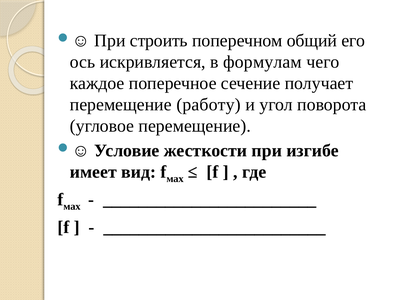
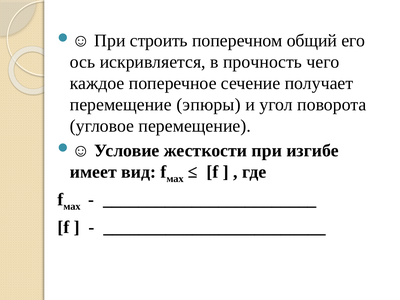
формулам: формулам -> прочность
работу: работу -> эпюры
